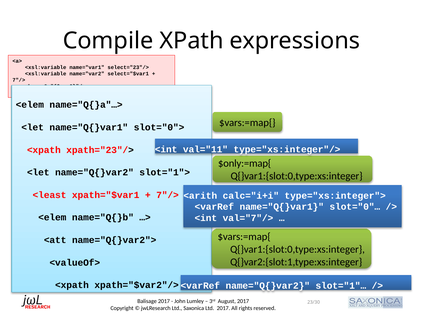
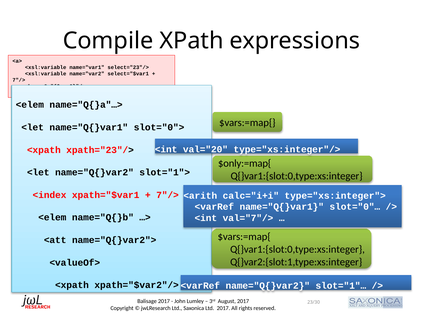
val="11: val="11 -> val="20
<least: <least -> <index
